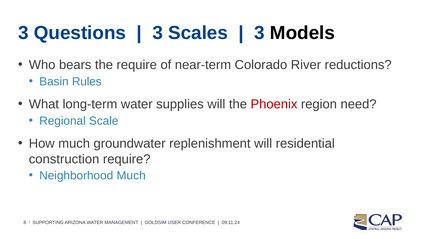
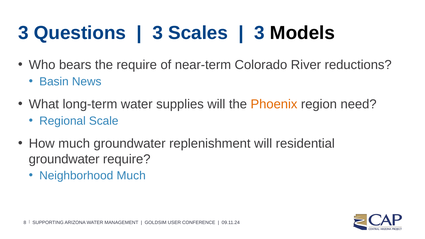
Rules: Rules -> News
Phoenix colour: red -> orange
construction at (64, 159): construction -> groundwater
